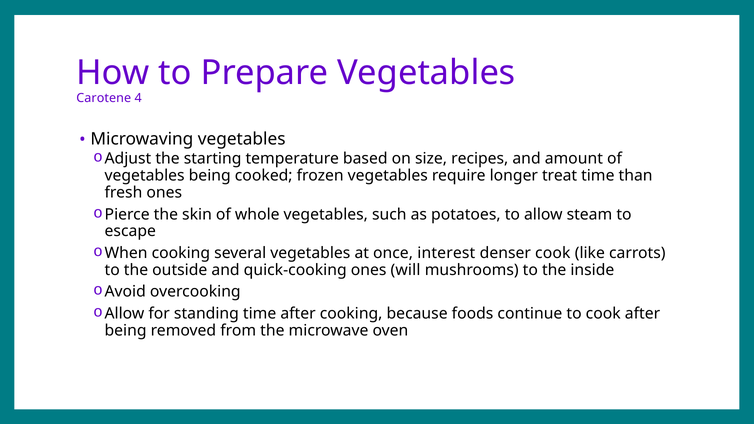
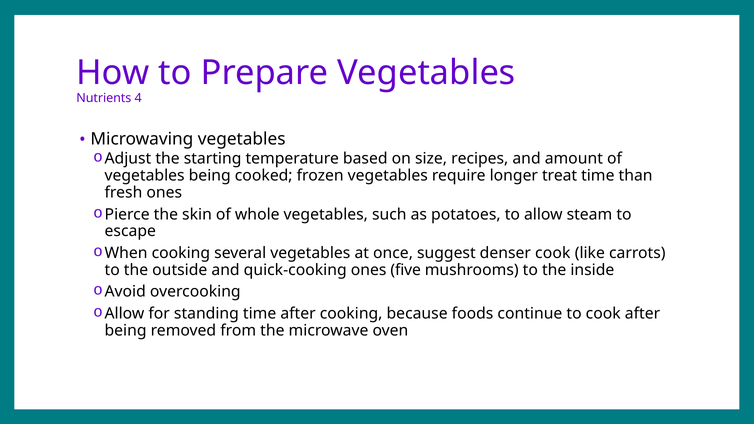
Carotene: Carotene -> Nutrients
interest: interest -> suggest
will: will -> five
